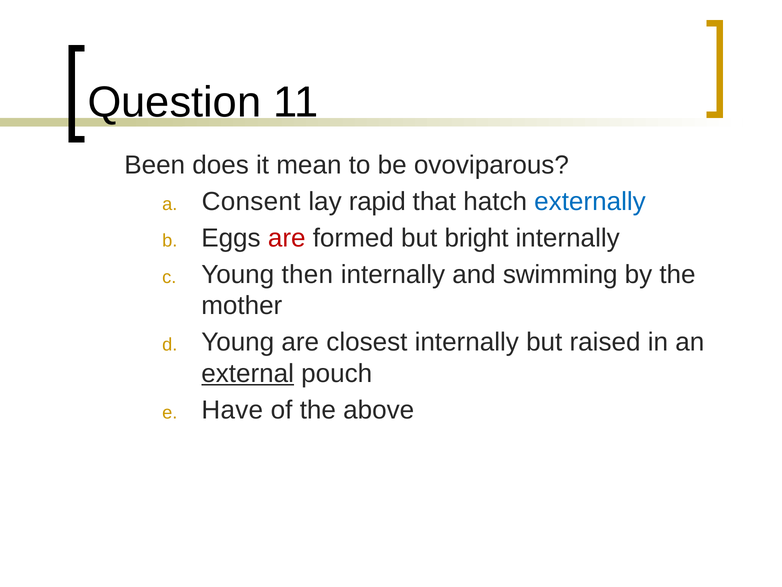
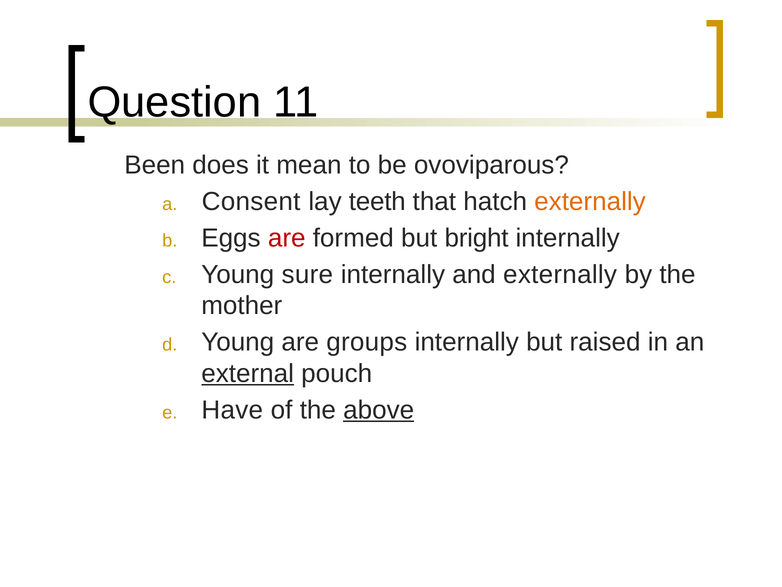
rapid: rapid -> teeth
externally at (590, 201) colour: blue -> orange
then: then -> sure
and swimming: swimming -> externally
closest: closest -> groups
above underline: none -> present
